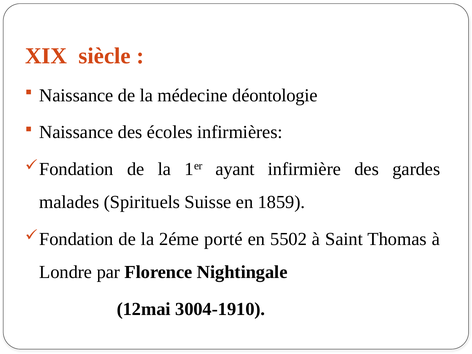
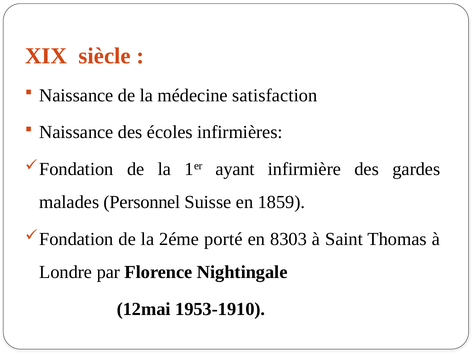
déontologie: déontologie -> satisfaction
Spirituels: Spirituels -> Personnel
5502: 5502 -> 8303
3004-1910: 3004-1910 -> 1953-1910
